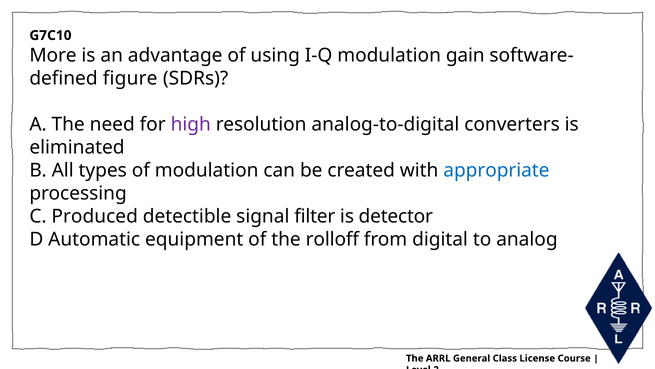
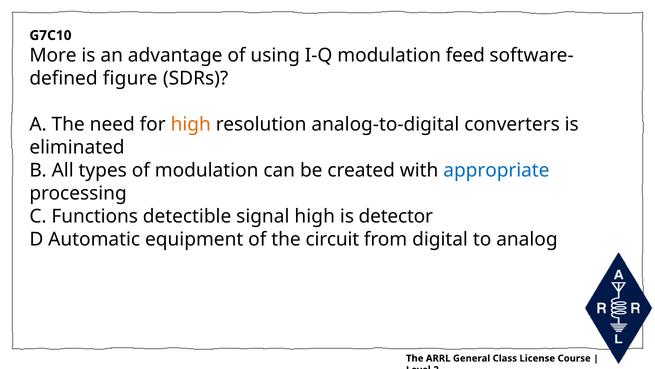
gain: gain -> feed
high at (191, 124) colour: purple -> orange
Produced: Produced -> Functions
signal filter: filter -> high
rolloff: rolloff -> circuit
